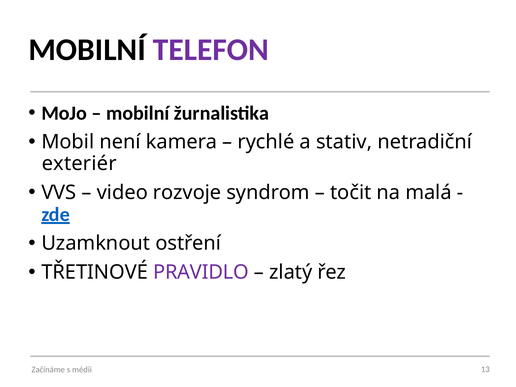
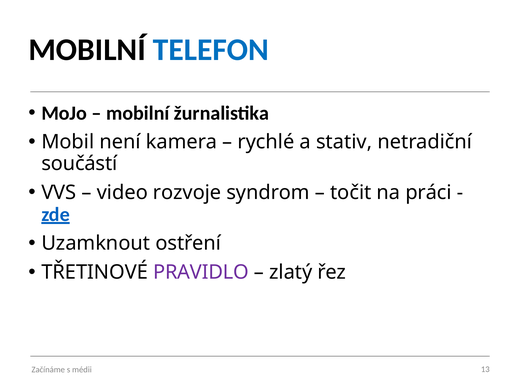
TELEFON colour: purple -> blue
exteriér: exteriér -> součástí
malá: malá -> práci
